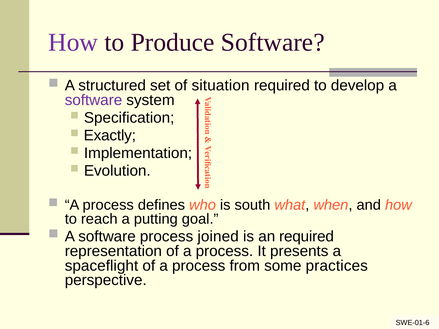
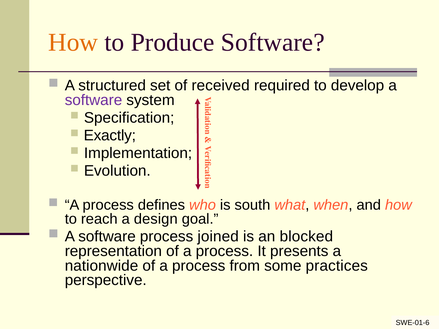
How at (73, 43) colour: purple -> orange
situation: situation -> received
putting: putting -> design
an required: required -> blocked
spaceflight: spaceflight -> nationwide
